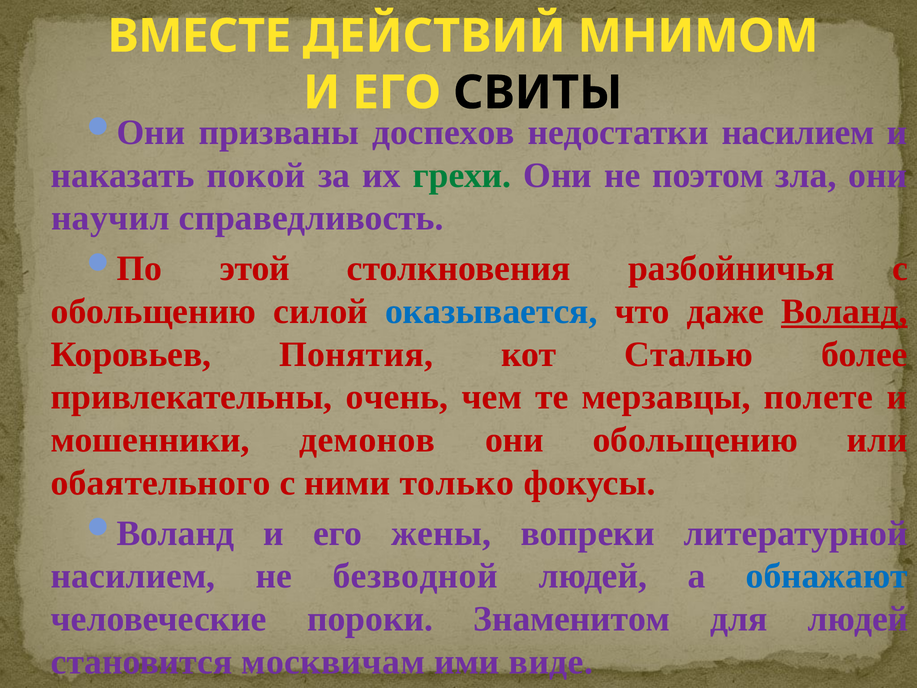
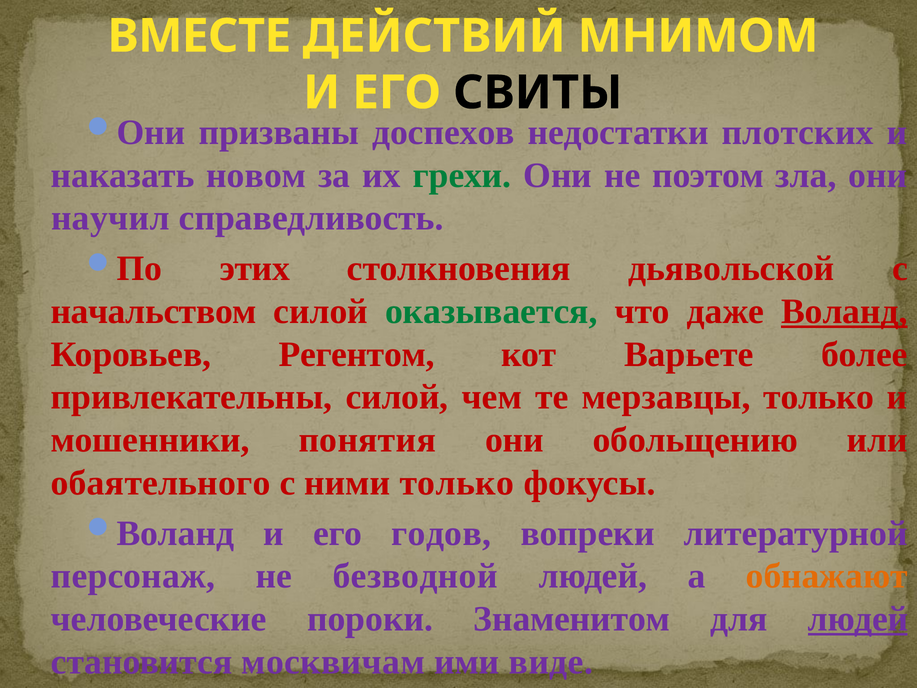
недостатки насилием: насилием -> плотских
покой: покой -> новом
этой: этой -> этих
разбойничья: разбойничья -> дьявольской
обольщению at (154, 311): обольщению -> начальством
оказывается colour: blue -> green
Понятия: Понятия -> Регентом
Сталью: Сталью -> Варьете
привлекательны очень: очень -> силой
мерзавцы полете: полете -> только
демонов: демонов -> понятия
жены: жены -> годов
насилием at (133, 576): насилием -> персонаж
обнажают colour: blue -> orange
людей at (858, 619) underline: none -> present
